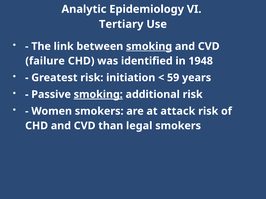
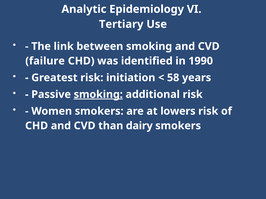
smoking at (149, 46) underline: present -> none
1948: 1948 -> 1990
59: 59 -> 58
attack: attack -> lowers
legal: legal -> dairy
